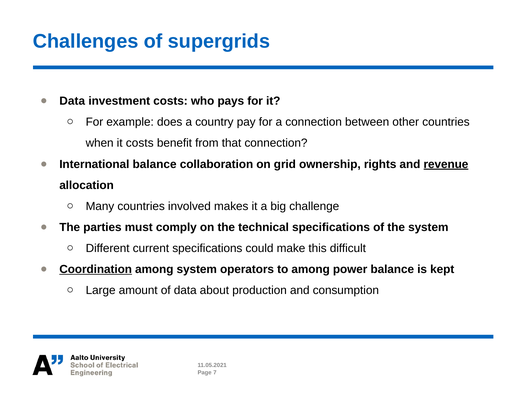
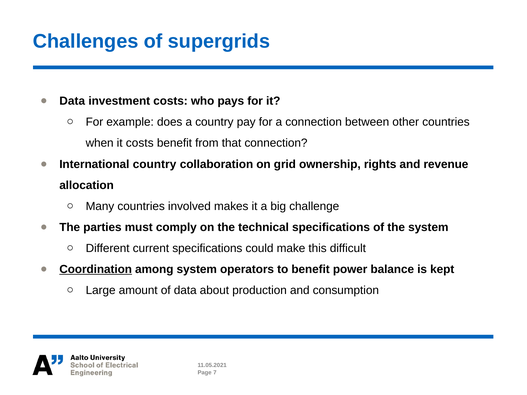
International balance: balance -> country
revenue underline: present -> none
to among: among -> benefit
